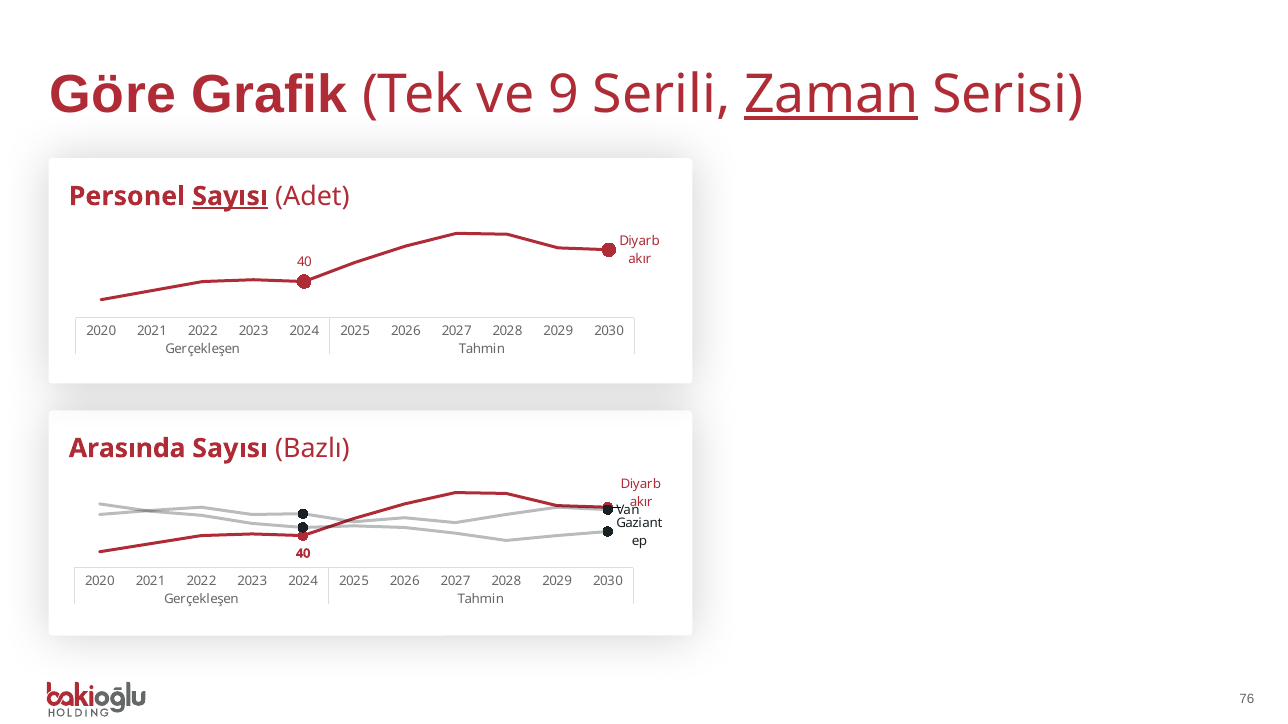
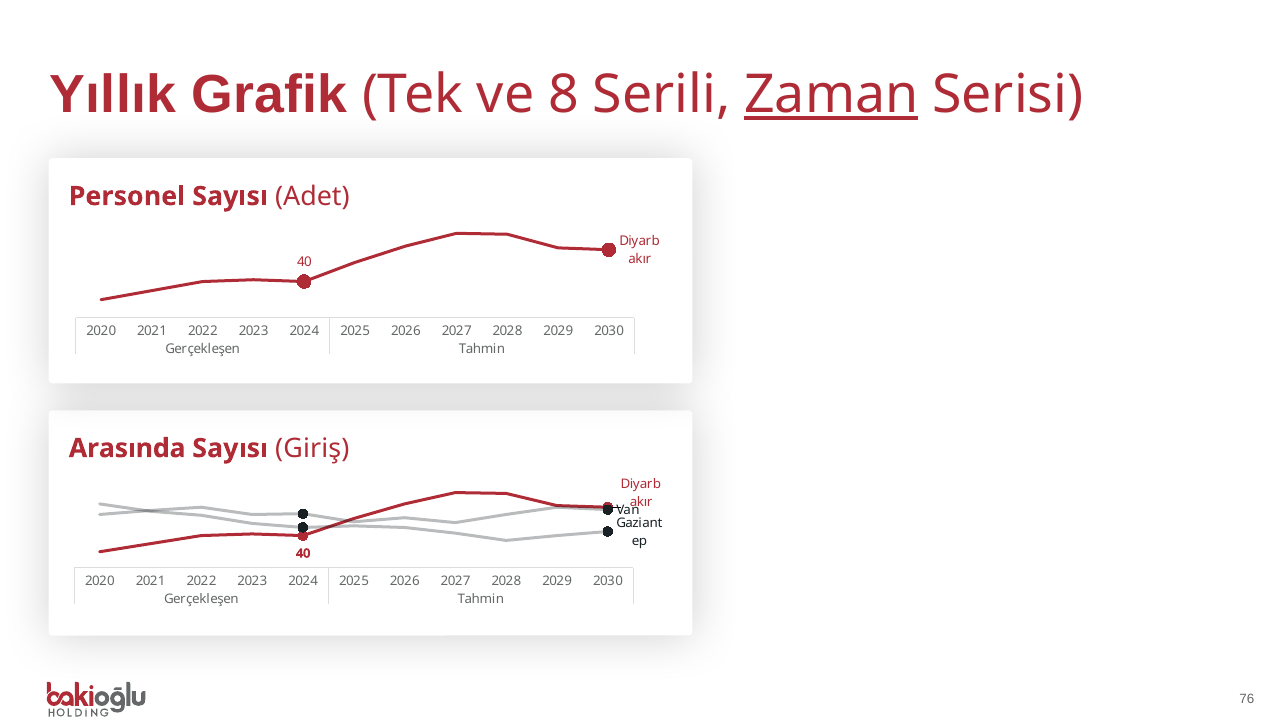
Göre: Göre -> Yıllık
9: 9 -> 8
Sayısı at (230, 196) underline: present -> none
Bazlı: Bazlı -> Giriş
